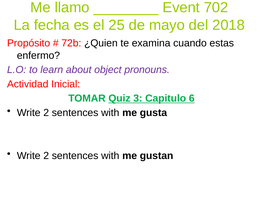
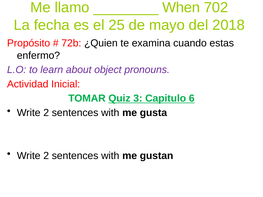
Event: Event -> When
